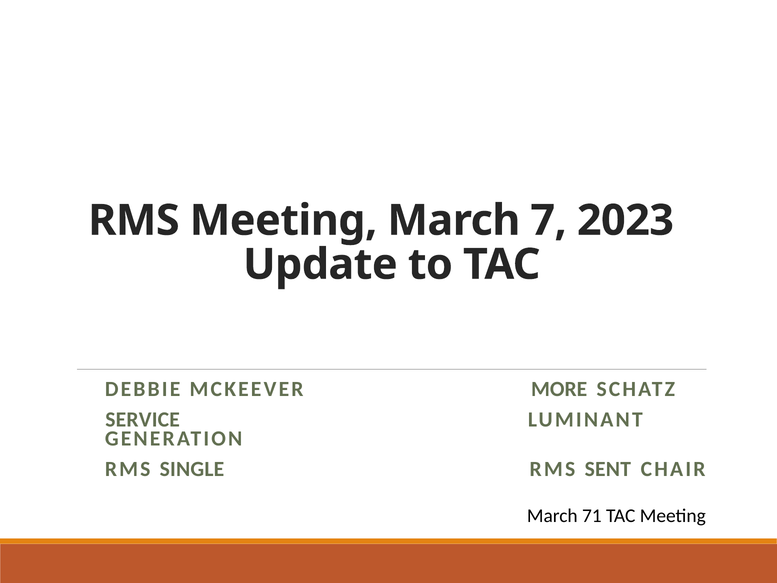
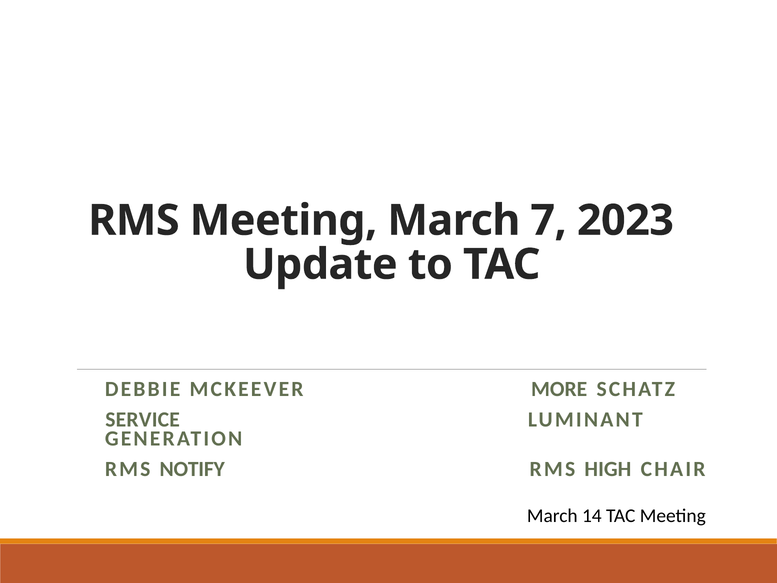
SINGLE: SINGLE -> NOTIFY
SENT: SENT -> HIGH
71: 71 -> 14
